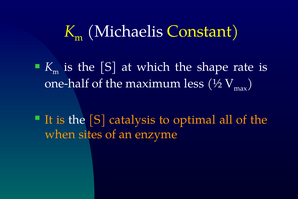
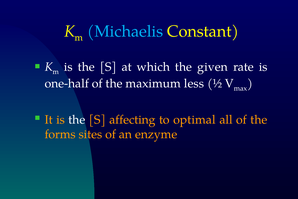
Michaelis colour: white -> light blue
shape: shape -> given
catalysis: catalysis -> affecting
when: when -> forms
